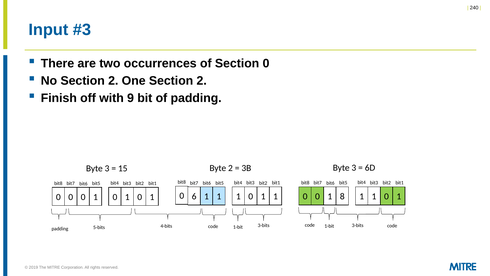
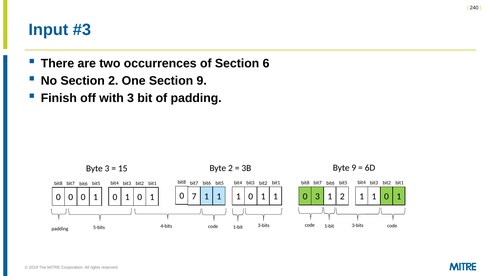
Section 0: 0 -> 6
One Section 2: 2 -> 9
with 9: 9 -> 3
3 at (354, 168): 3 -> 9
6: 6 -> 7
0 at (317, 196): 0 -> 3
1 8: 8 -> 2
